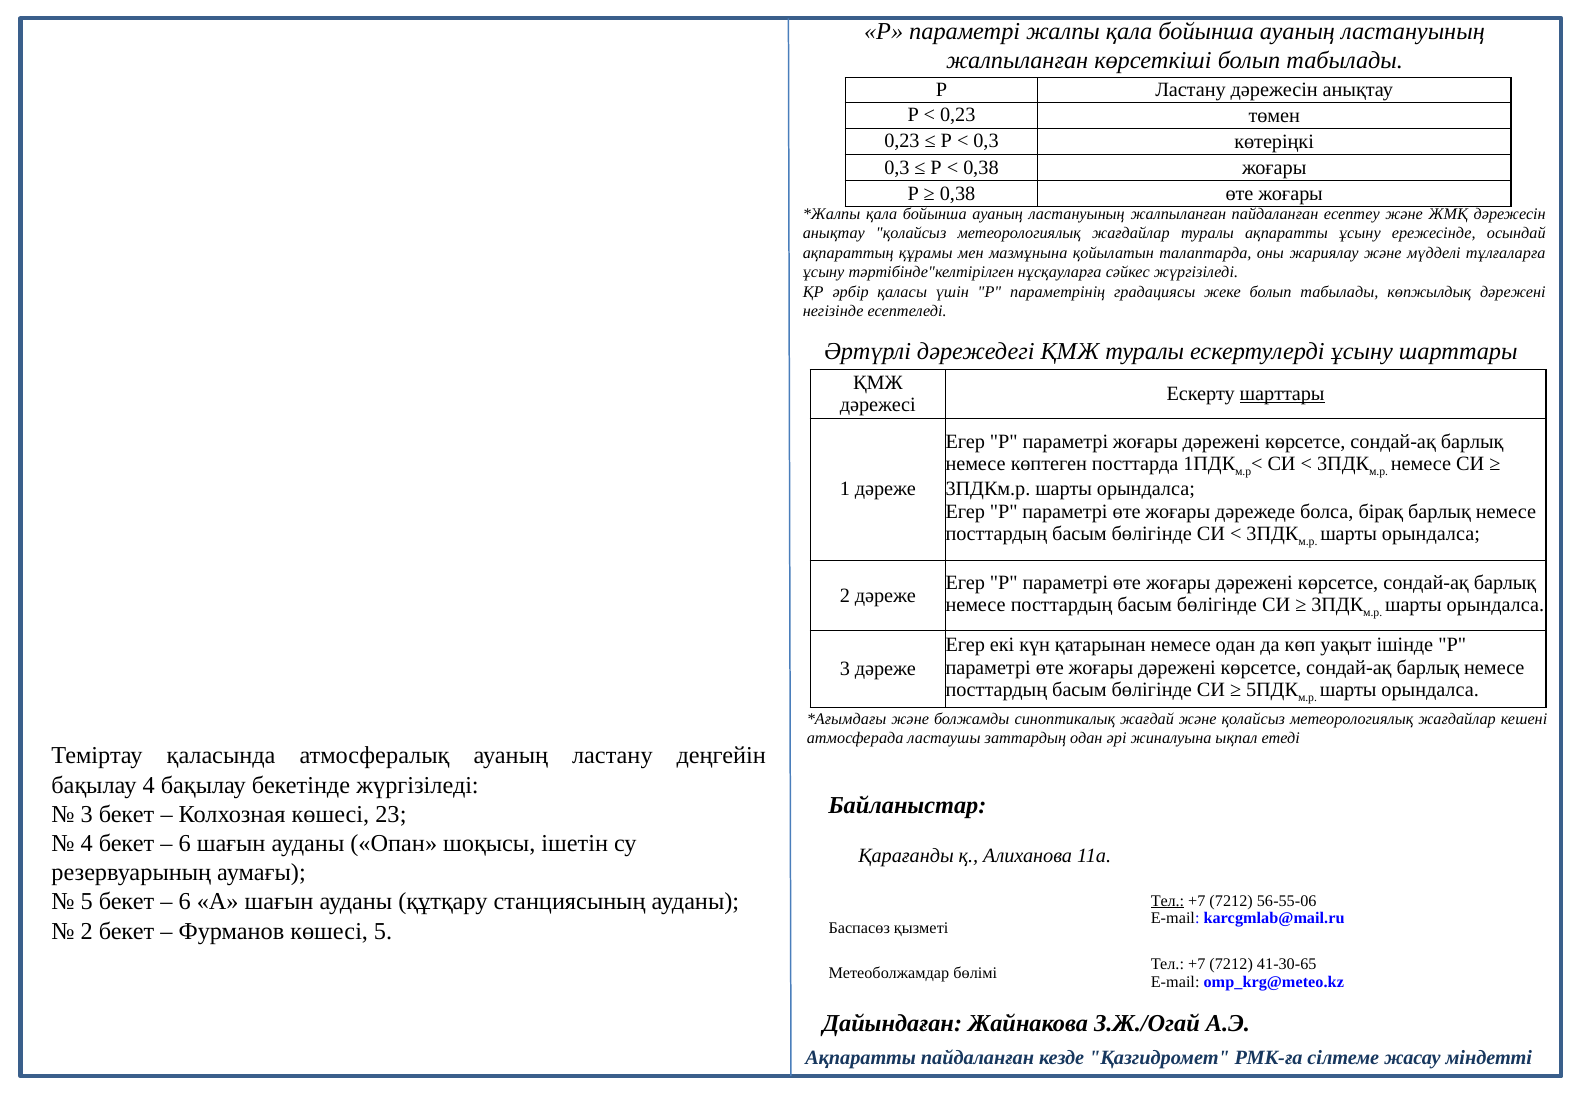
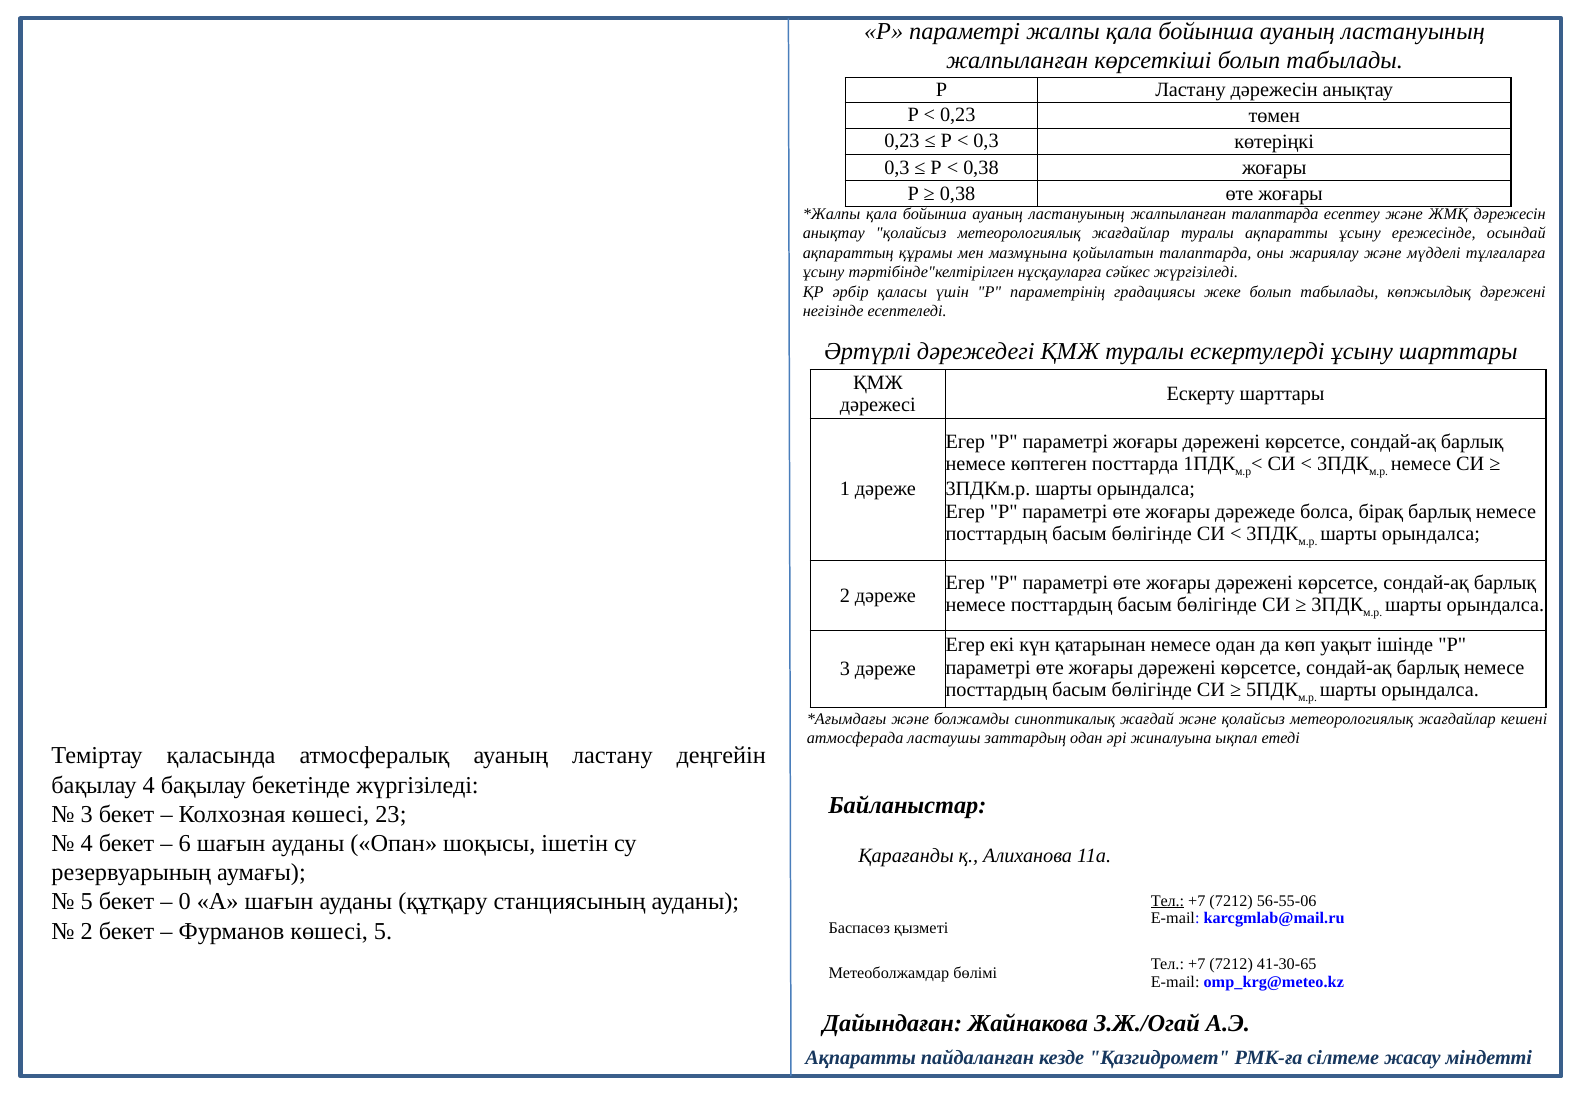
жалпыланған пайдаланған: пайдаланған -> талаптарда
шарттары at (1282, 394) underline: present -> none
6 at (185, 902): 6 -> 0
